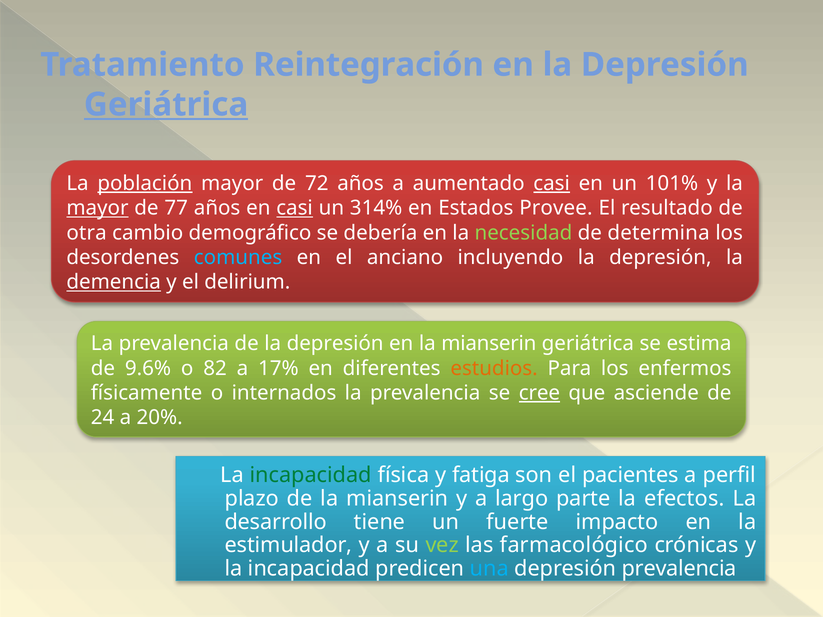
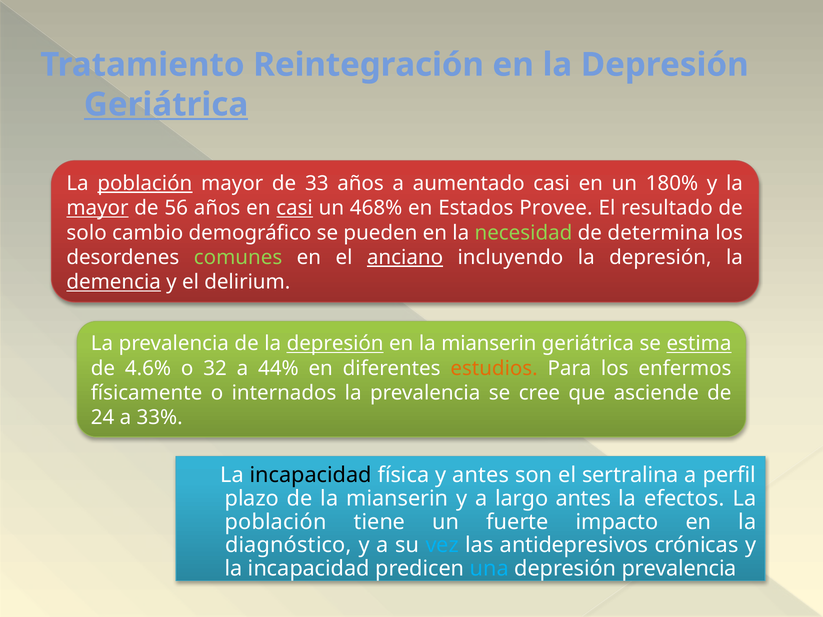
72: 72 -> 33
casi at (552, 183) underline: present -> none
101%: 101% -> 180%
77: 77 -> 56
314%: 314% -> 468%
otra: otra -> solo
debería: debería -> pueden
comunes colour: light blue -> light green
anciano underline: none -> present
depresión at (335, 344) underline: none -> present
estima underline: none -> present
9.6%: 9.6% -> 4.6%
82: 82 -> 32
17%: 17% -> 44%
cree underline: present -> none
20%: 20% -> 33%
incapacidad at (311, 475) colour: green -> black
y fatiga: fatiga -> antes
pacientes: pacientes -> sertralina
largo parte: parte -> antes
desarrollo at (276, 522): desarrollo -> población
estimulador: estimulador -> diagnóstico
vez colour: light green -> light blue
farmacológico: farmacológico -> antidepresivos
